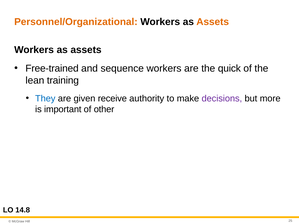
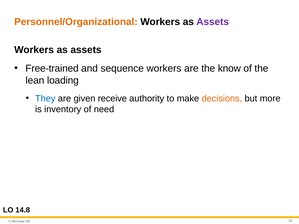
Assets at (213, 22) colour: orange -> purple
quick: quick -> know
training: training -> loading
decisions colour: purple -> orange
important: important -> inventory
other: other -> need
